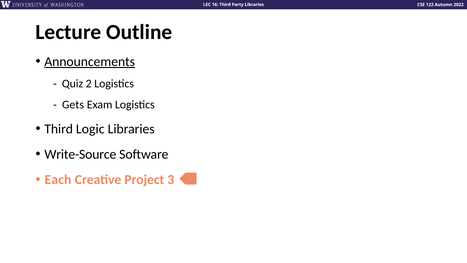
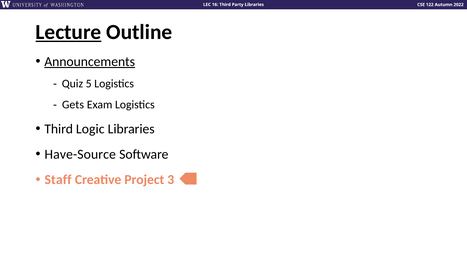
Lecture underline: none -> present
2: 2 -> 5
Write-Source: Write-Source -> Have-Source
Each: Each -> Staff
